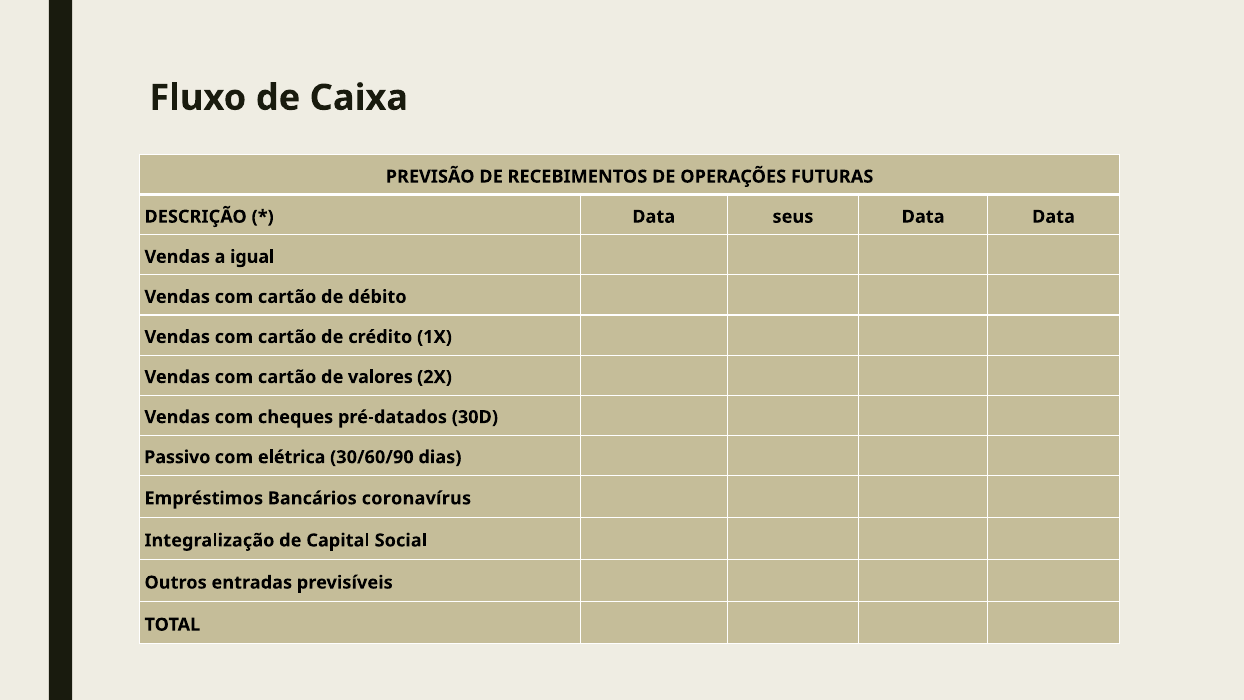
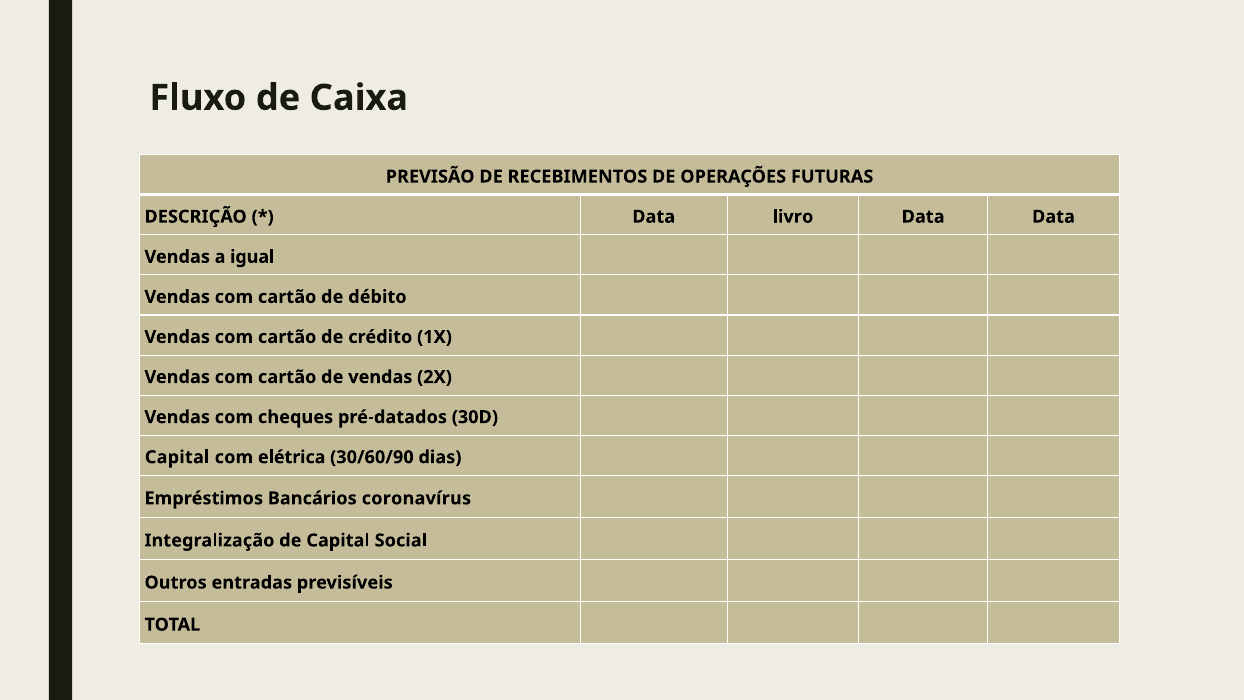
seus: seus -> livro
de valores: valores -> vendas
Passivo at (177, 457): Passivo -> Capital
